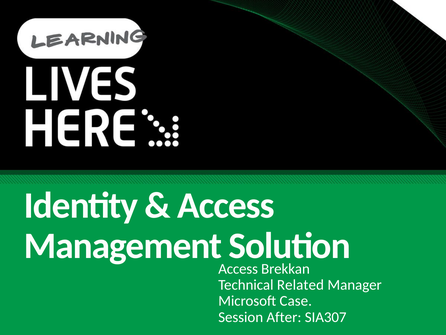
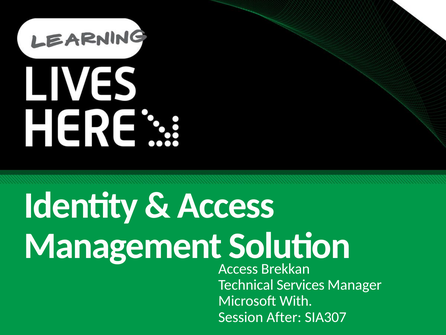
Related: Related -> Services
Case: Case -> With
